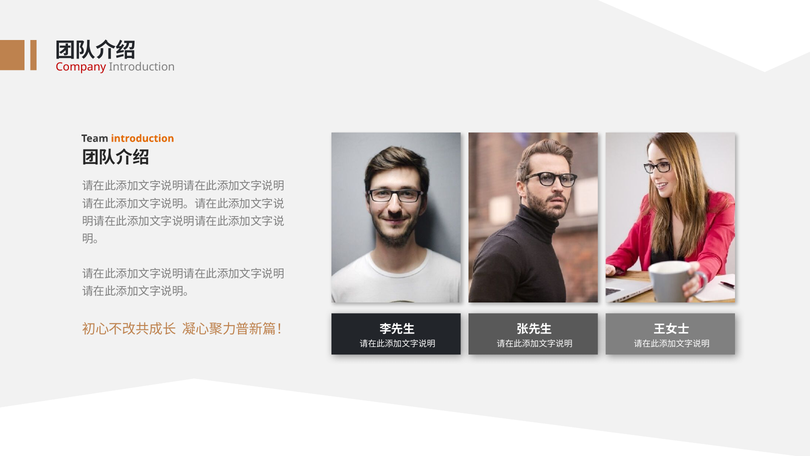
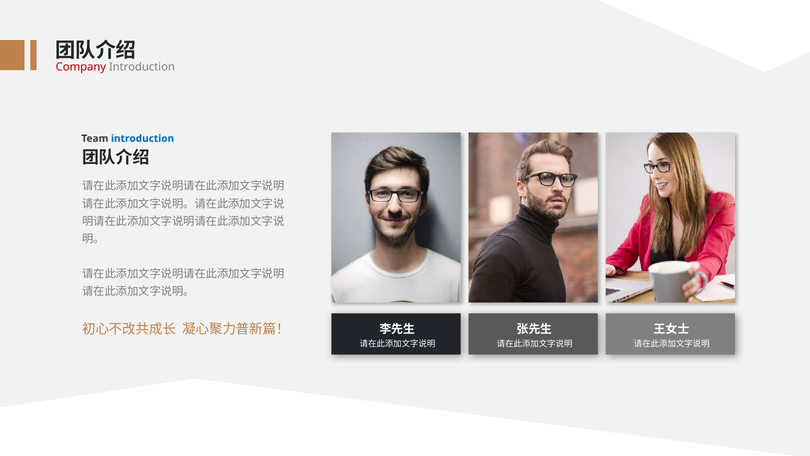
introduction at (143, 138) colour: orange -> blue
